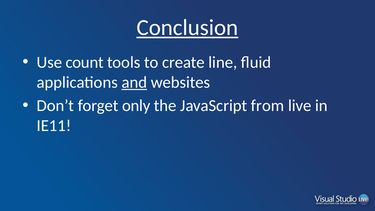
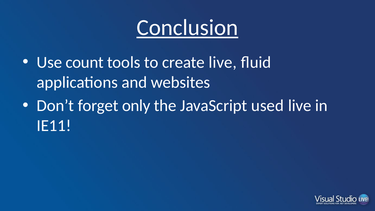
create line: line -> live
and underline: present -> none
from: from -> used
